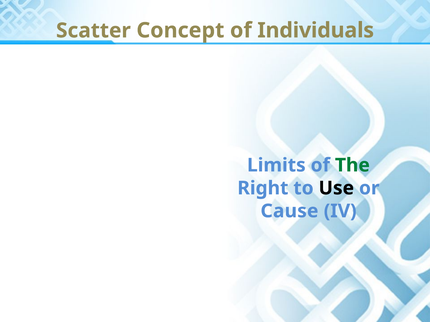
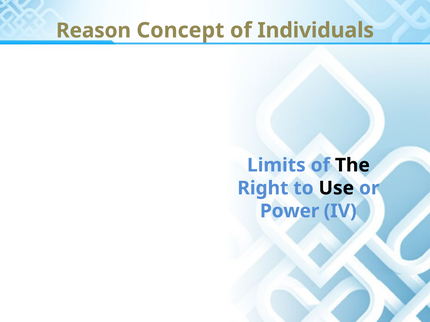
Scatter: Scatter -> Reason
The colour: green -> black
Cause: Cause -> Power
